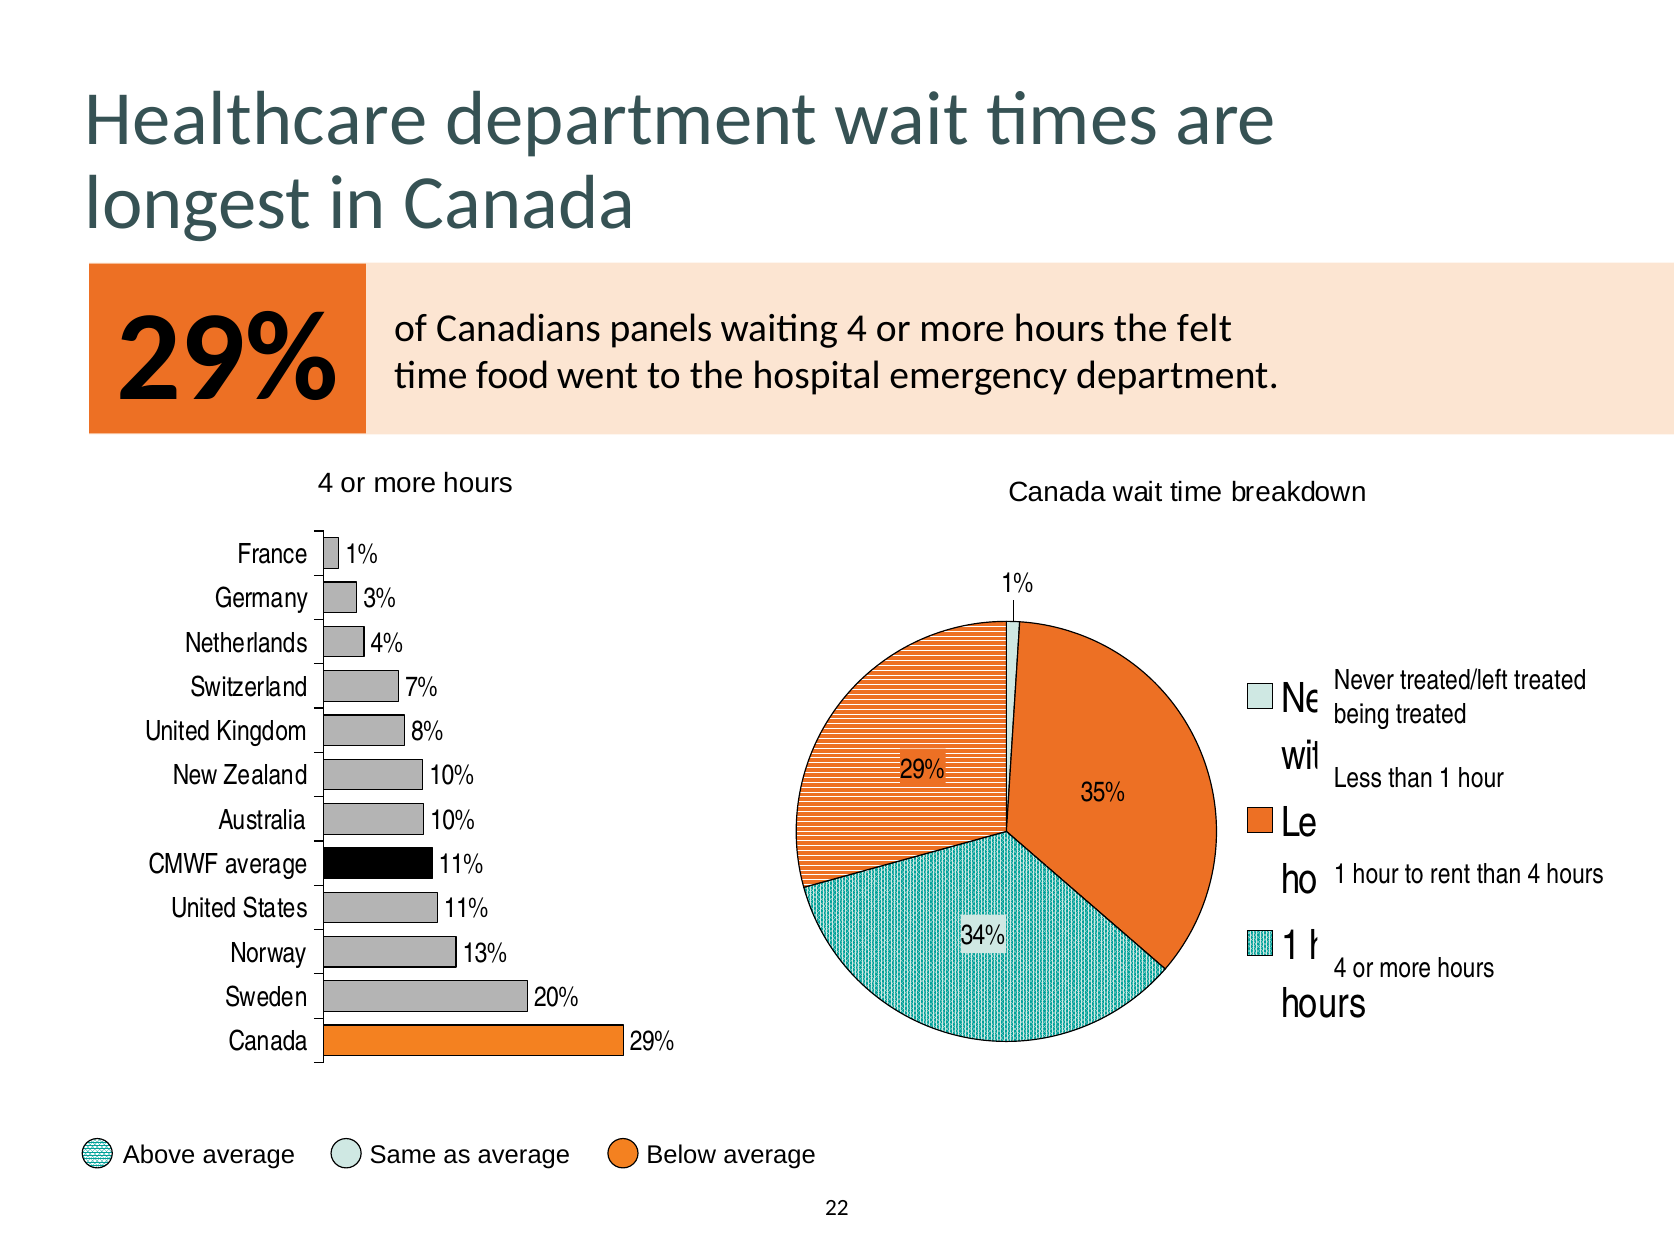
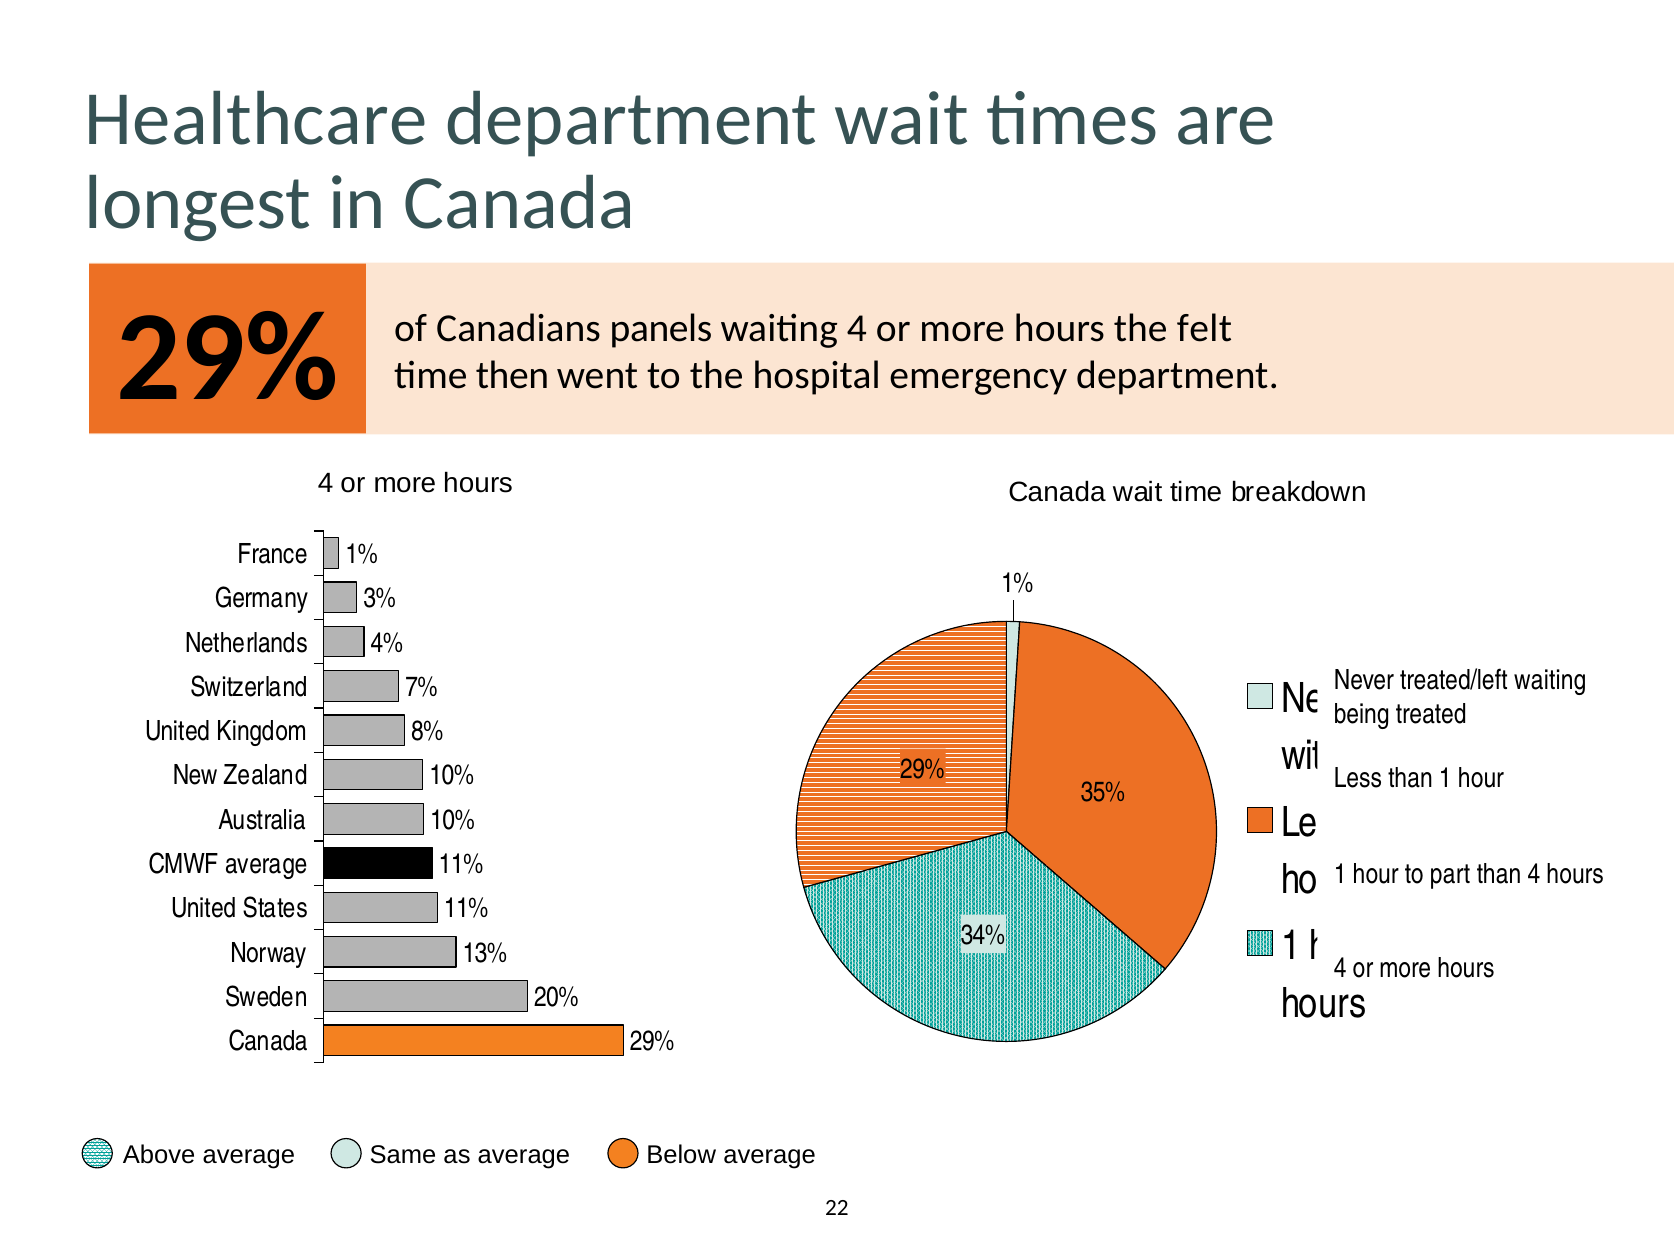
food: food -> then
treated at (1550, 681): treated -> waiting
rent: rent -> part
